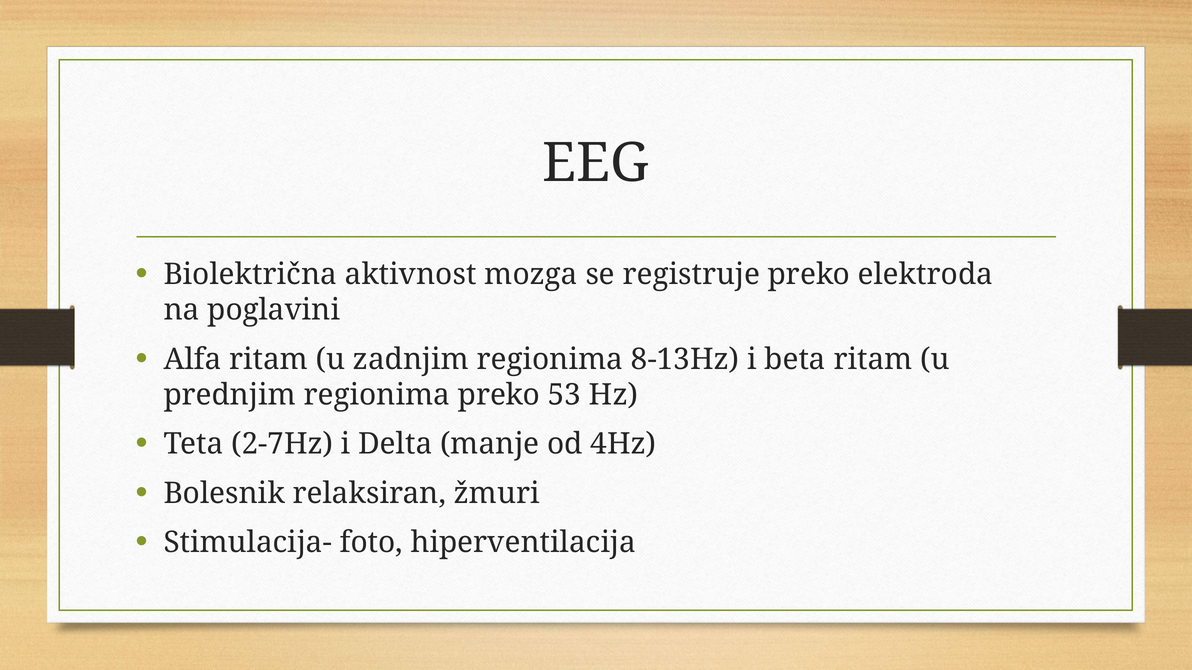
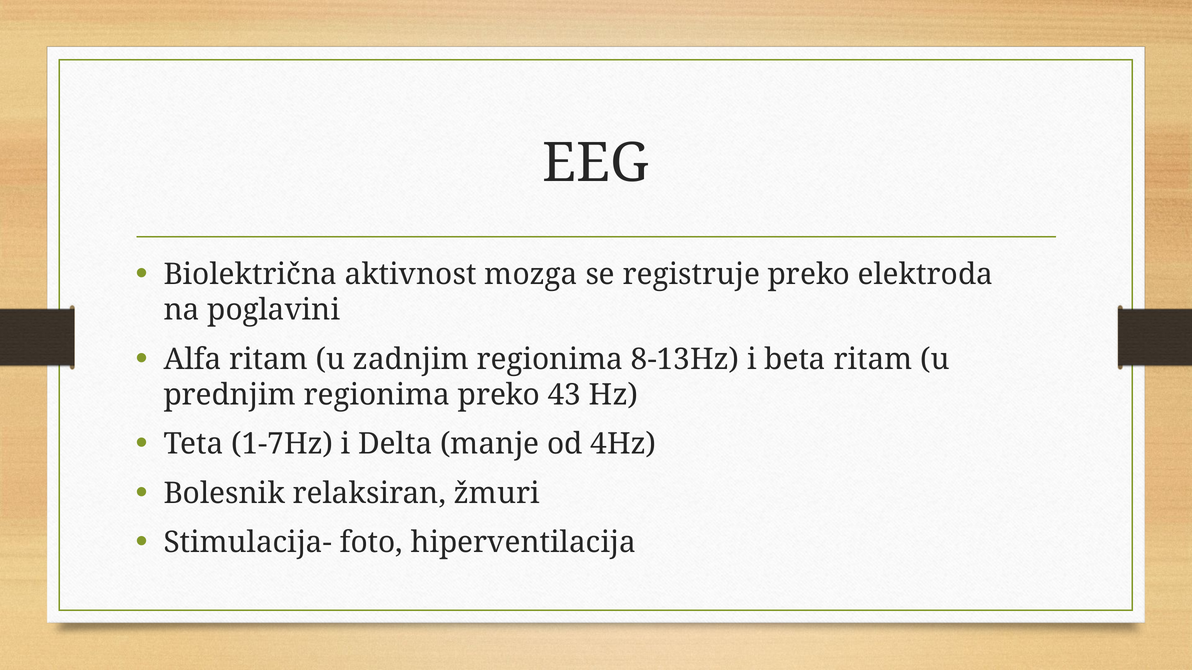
53: 53 -> 43
2-7Hz: 2-7Hz -> 1-7Hz
